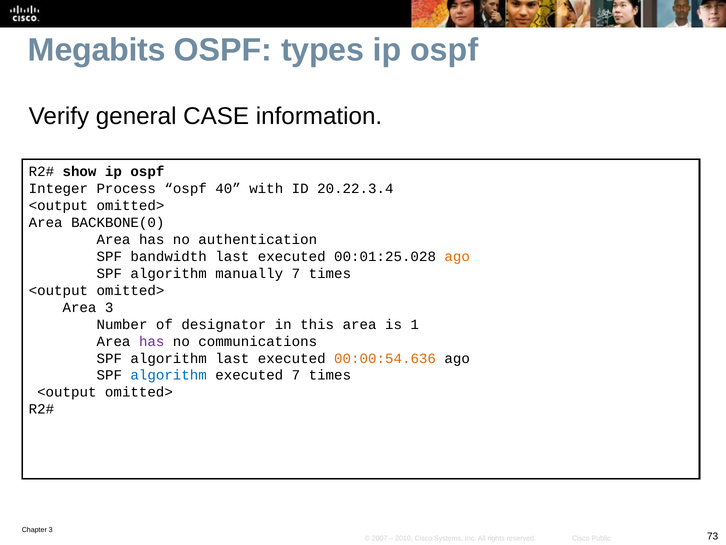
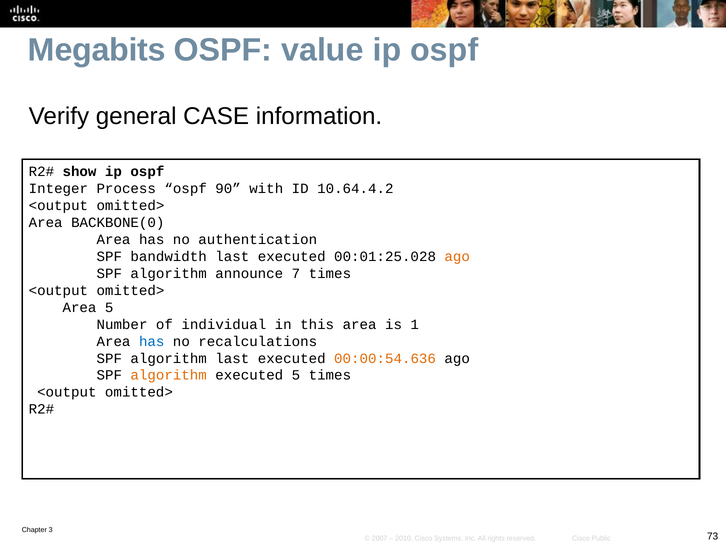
types: types -> value
40: 40 -> 90
20.22.3.4: 20.22.3.4 -> 10.64.4.2
manually: manually -> announce
Area 3: 3 -> 5
designator: designator -> individual
has at (152, 341) colour: purple -> blue
communications: communications -> recalculations
algorithm at (169, 375) colour: blue -> orange
executed 7: 7 -> 5
